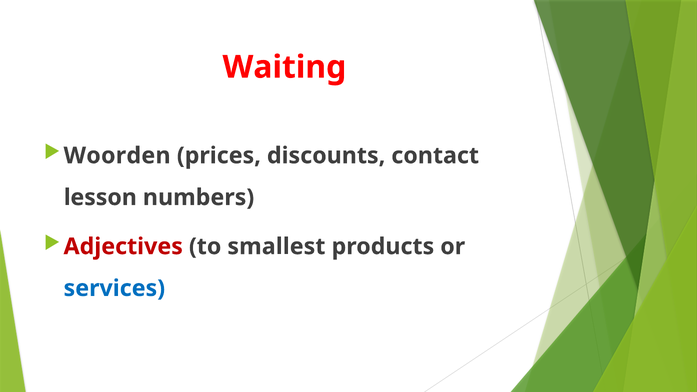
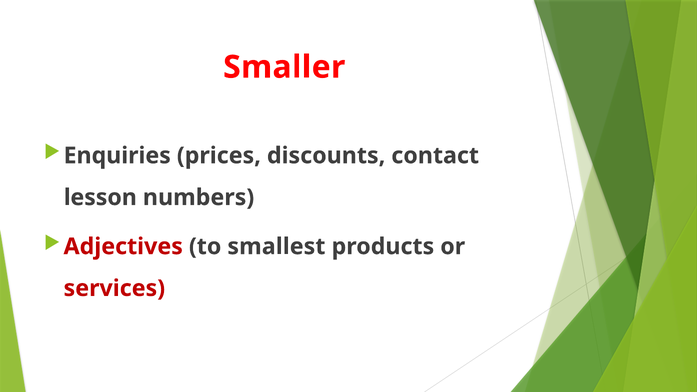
Waiting: Waiting -> Smaller
Woorden: Woorden -> Enquiries
services colour: blue -> red
